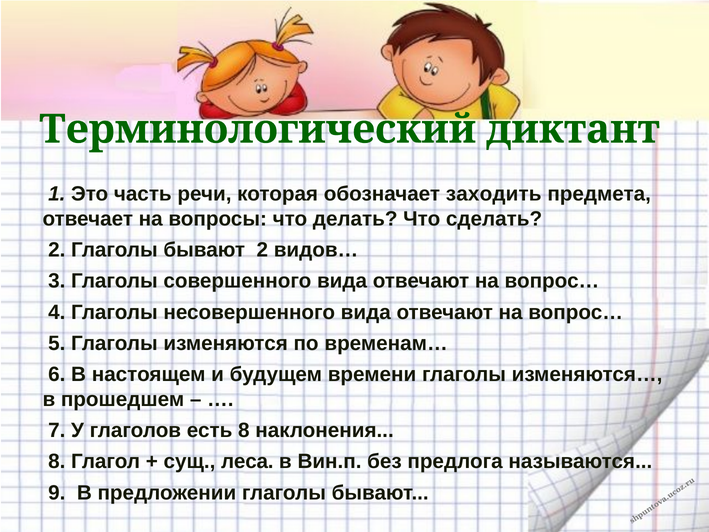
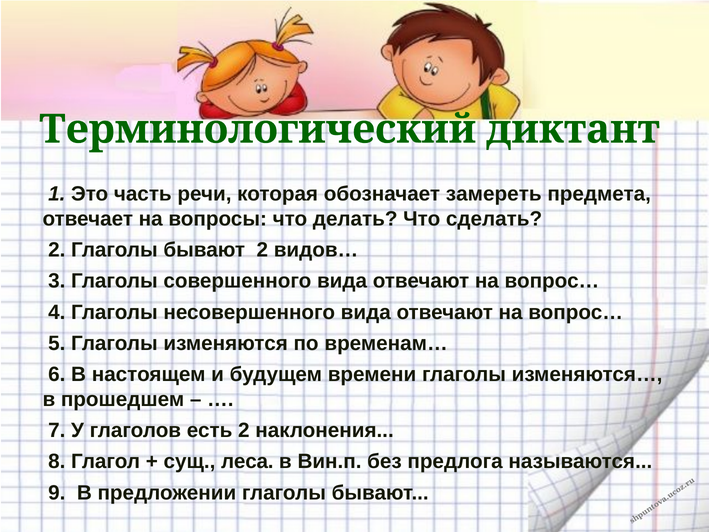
заходить: заходить -> замереть
есть 8: 8 -> 2
